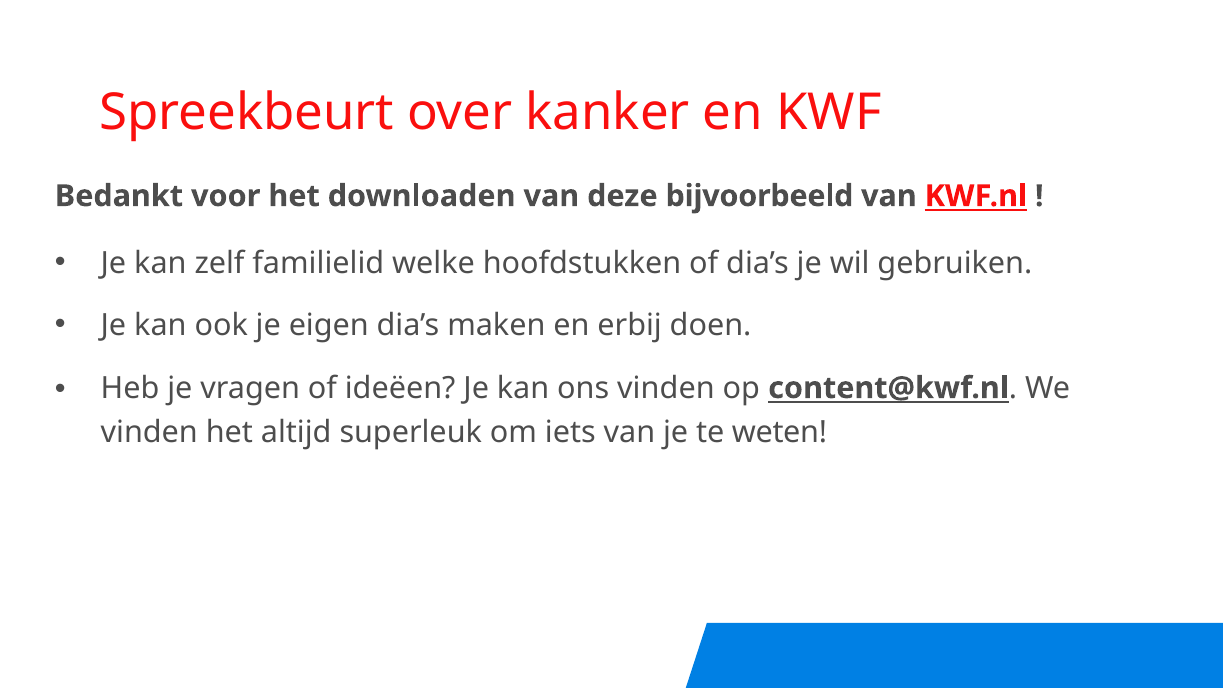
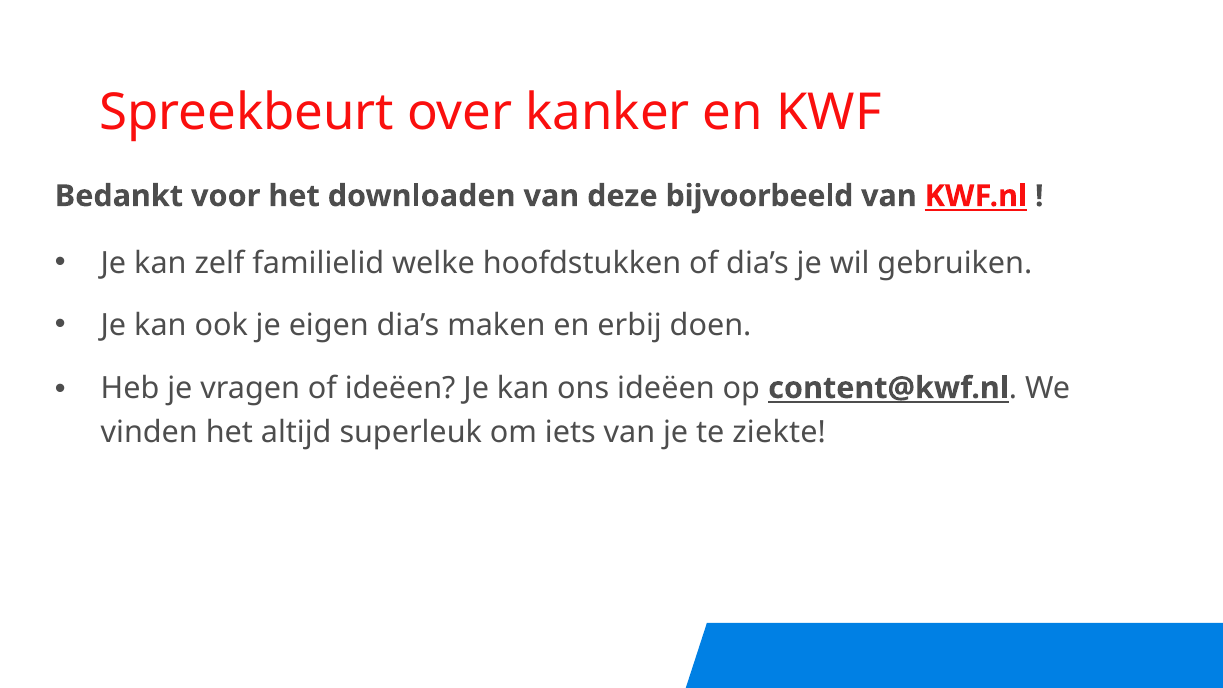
ons vinden: vinden -> ideëen
weten: weten -> ziekte
